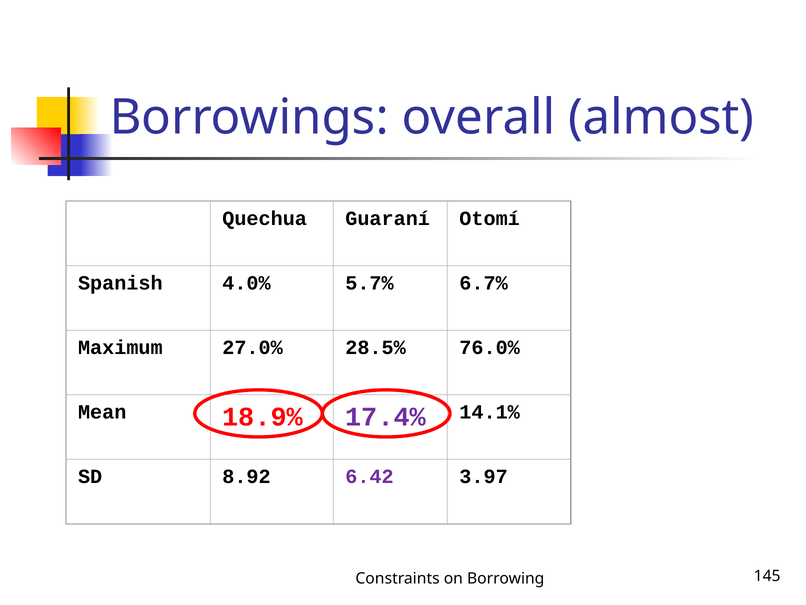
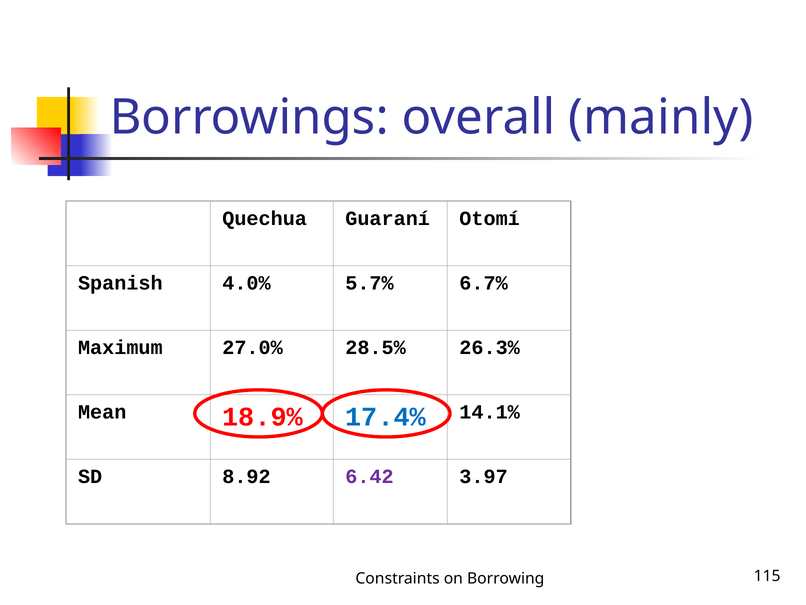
almost: almost -> mainly
76.0%: 76.0% -> 26.3%
17.4% colour: purple -> blue
145: 145 -> 115
